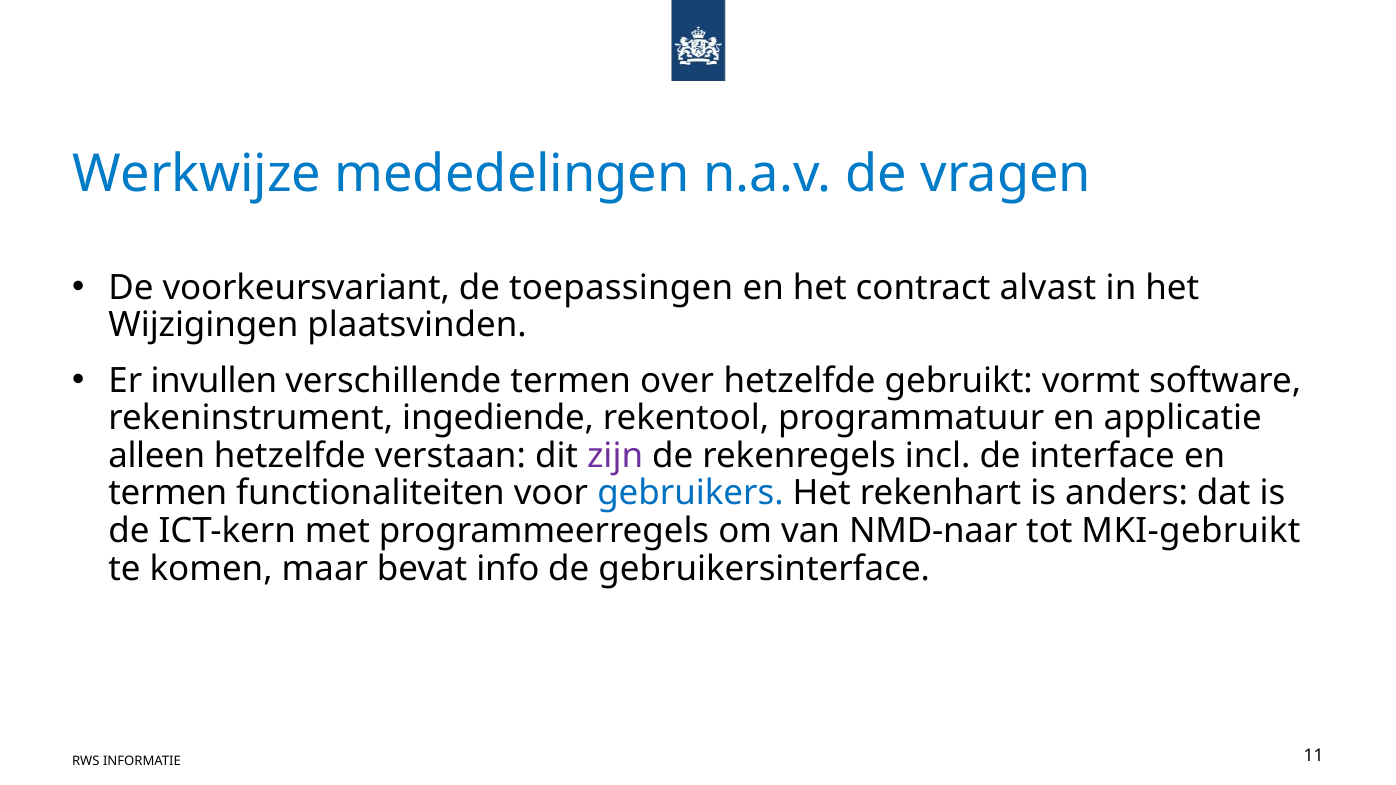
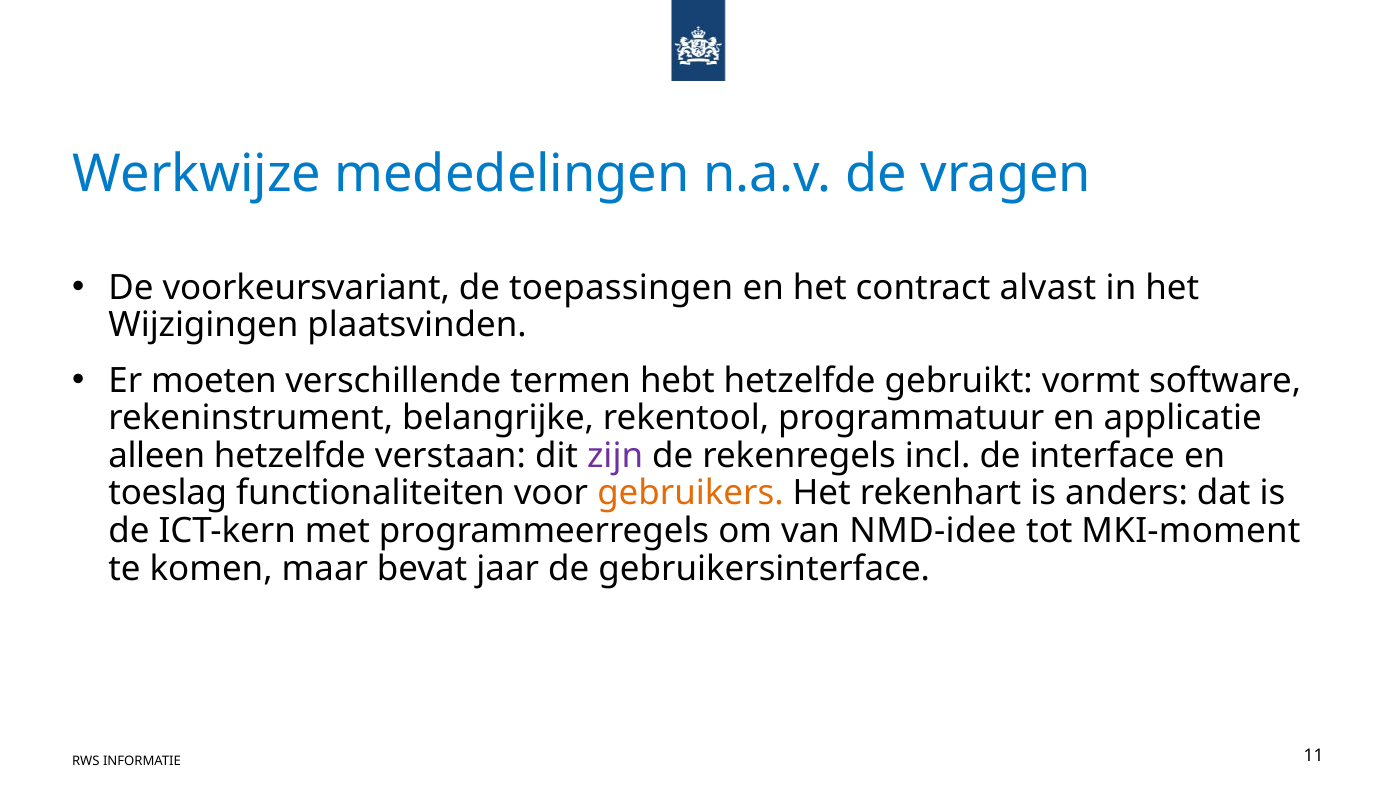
invullen: invullen -> moeten
over: over -> hebt
ingediende: ingediende -> belangrijke
termen at (168, 494): termen -> toeslag
gebruikers colour: blue -> orange
NMD-naar: NMD-naar -> NMD-idee
MKI-gebruikt: MKI-gebruikt -> MKI-moment
info: info -> jaar
